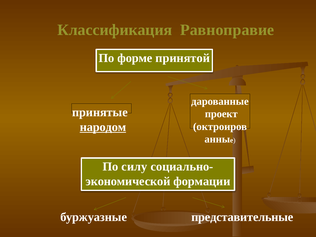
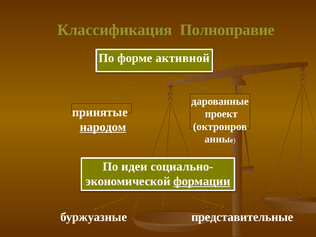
Равноправие: Равноправие -> Полноправие
принятой: принятой -> активной
силу: силу -> идеи
формации underline: none -> present
